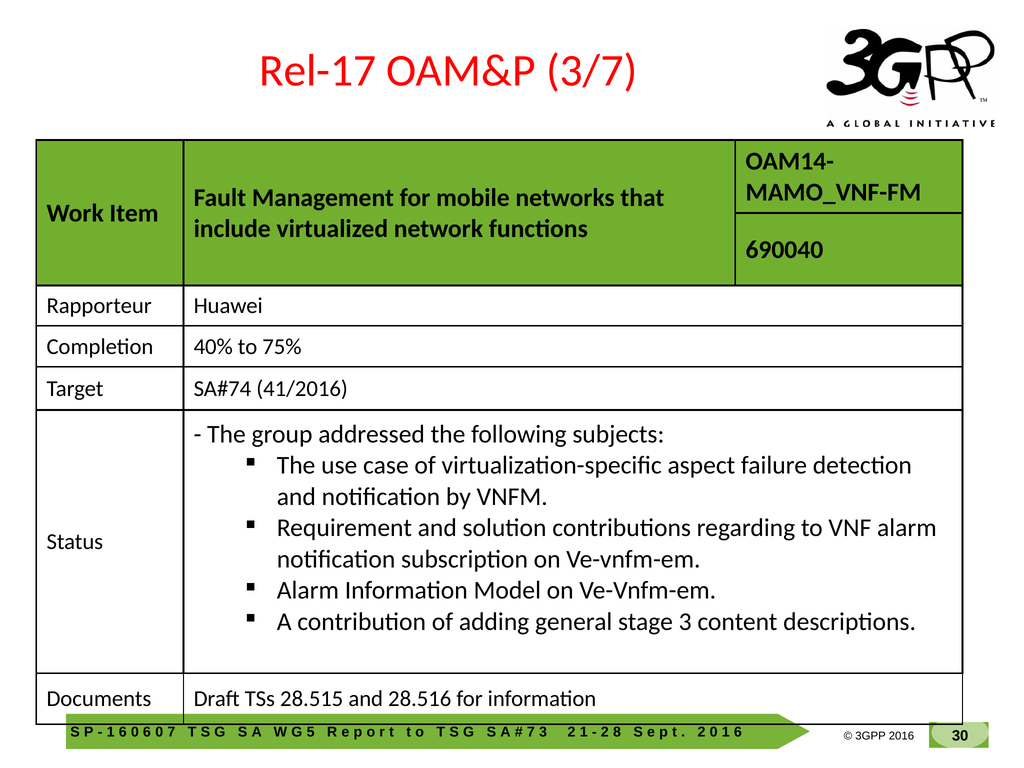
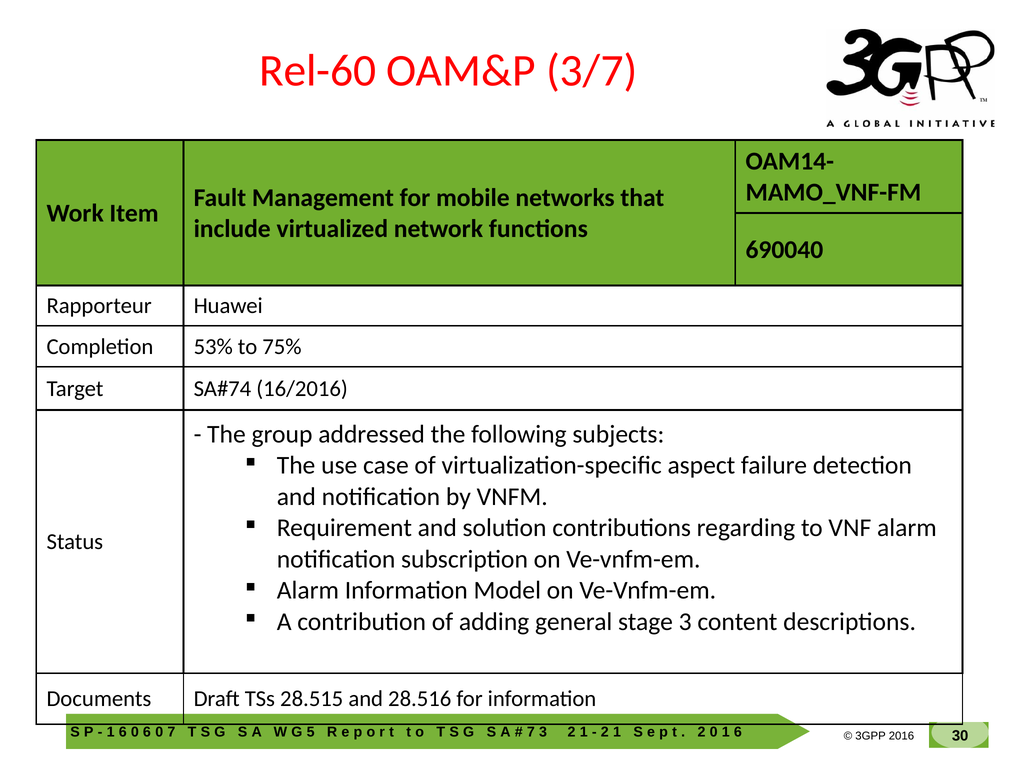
Rel-17: Rel-17 -> Rel-60
40%: 40% -> 53%
41/2016: 41/2016 -> 16/2016
8 at (617, 732): 8 -> 1
